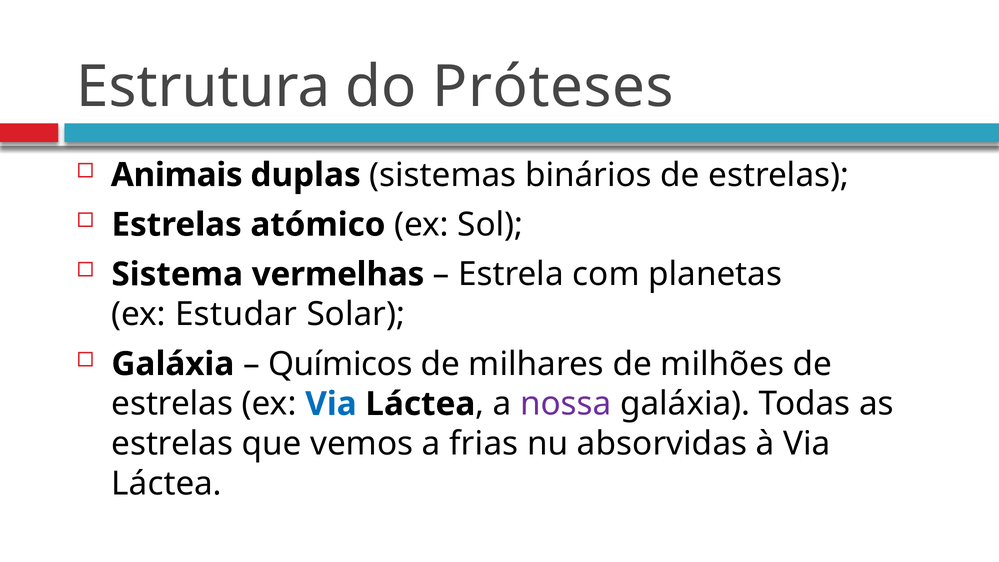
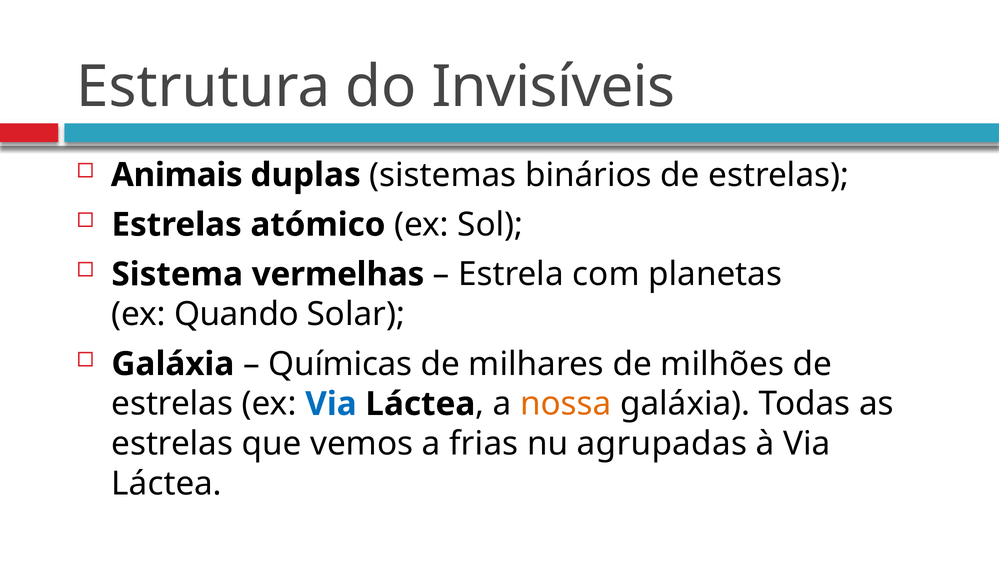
Próteses: Próteses -> Invisíveis
Estudar: Estudar -> Quando
Químicos: Químicos -> Químicas
nossa colour: purple -> orange
absorvidas: absorvidas -> agrupadas
